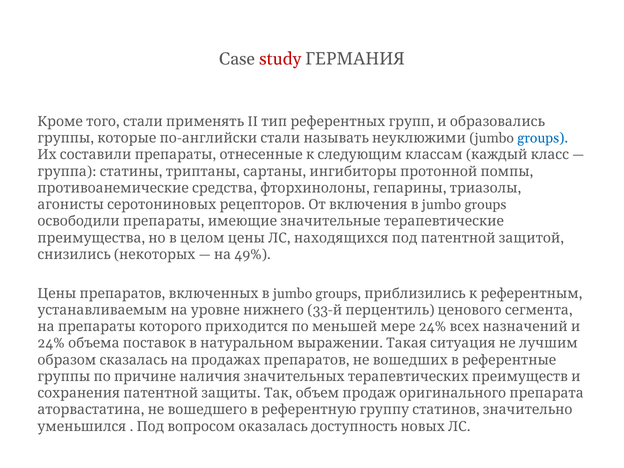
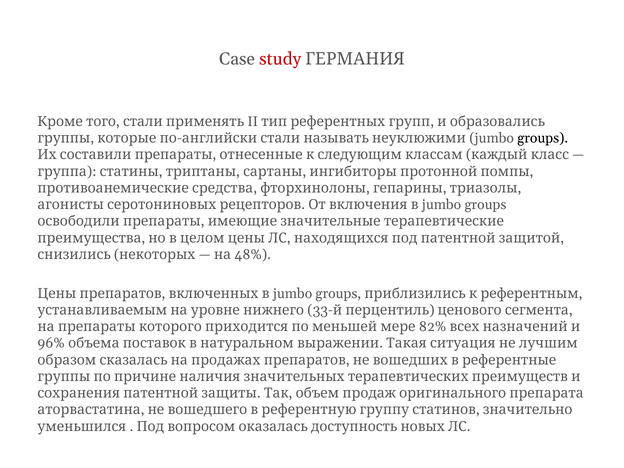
groups at (543, 138) colour: blue -> black
49%: 49% -> 48%
24% at (433, 327): 24% -> 82%
24% at (51, 343): 24% -> 96%
